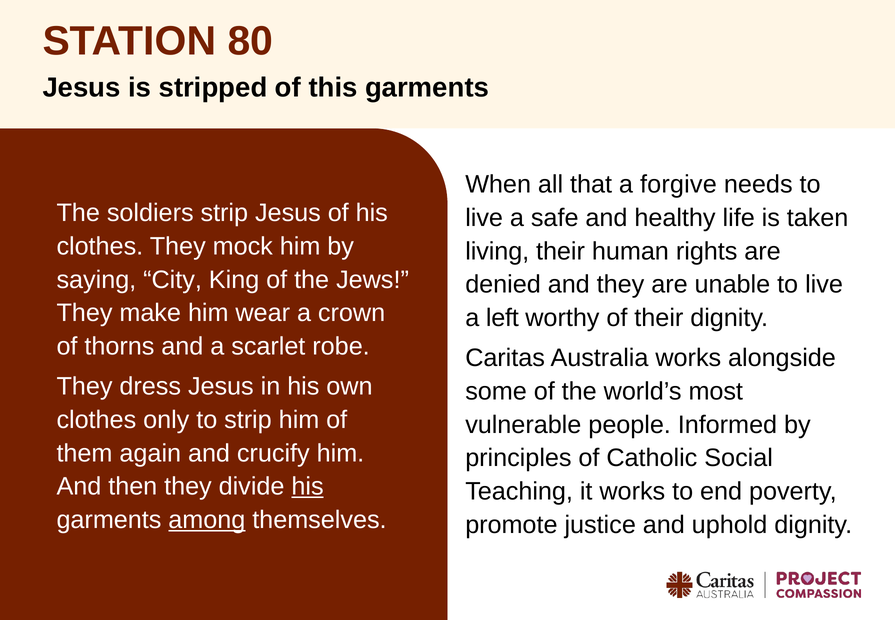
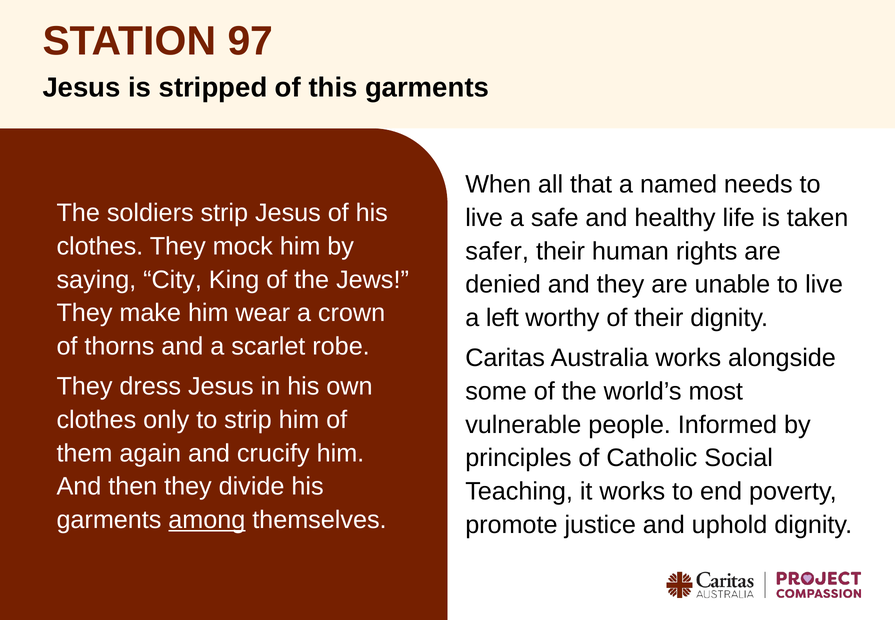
80: 80 -> 97
forgive: forgive -> named
living: living -> safer
his at (308, 486) underline: present -> none
